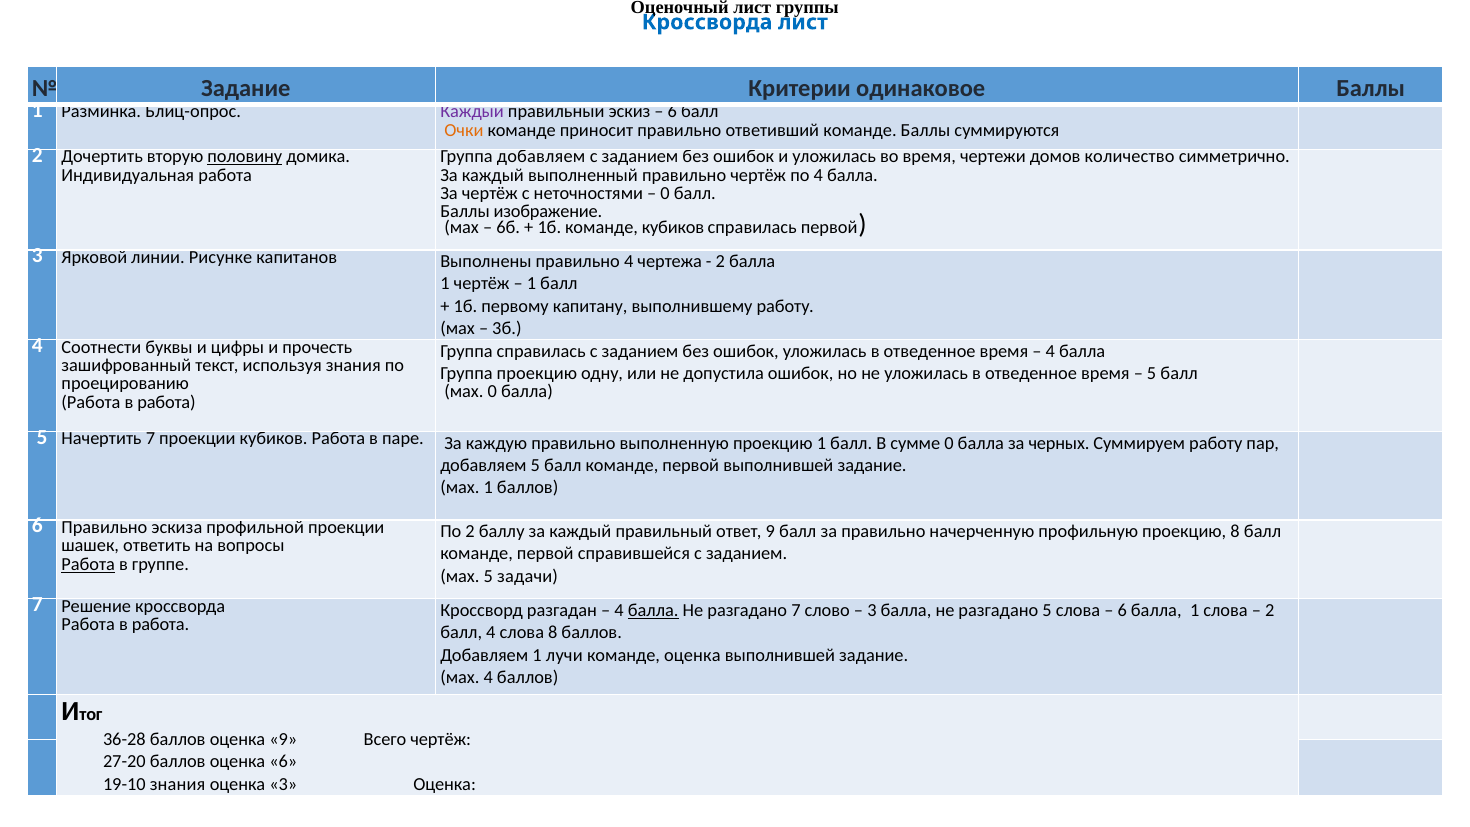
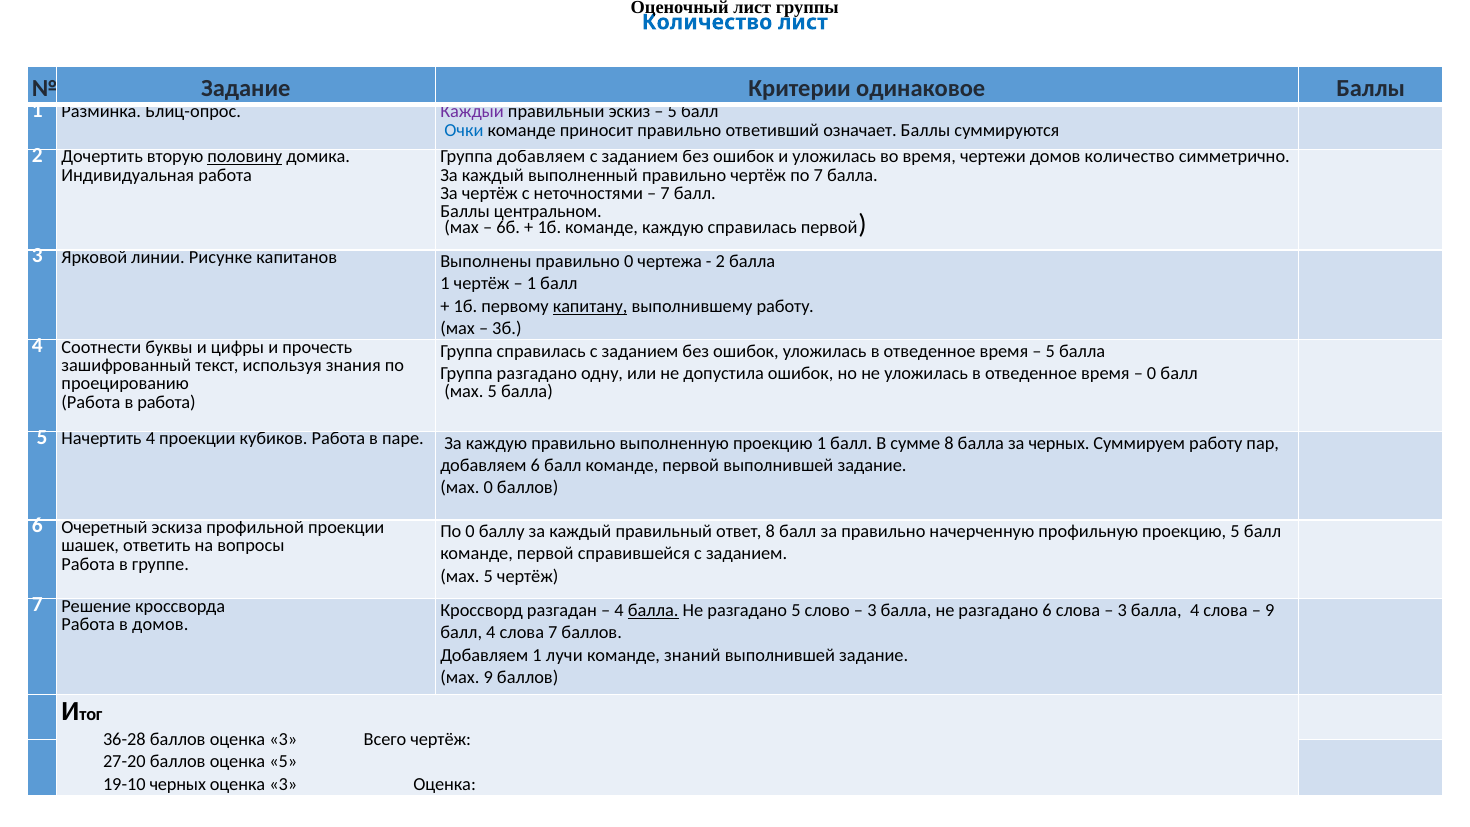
Кроссворда at (707, 22): Кроссворда -> Количество
6 at (672, 112): 6 -> 5
Очки colour: orange -> blue
ответивший команде: команде -> означает
по 4: 4 -> 7
0 at (665, 193): 0 -> 7
изображение: изображение -> центральном
команде кубиков: кубиков -> каждую
правильно 4: 4 -> 0
капитану underline: none -> present
4 at (1050, 351): 4 -> 5
Группа проекцию: проекцию -> разгадано
5 at (1152, 373): 5 -> 0
0 at (492, 392): 0 -> 5
Начертить 7: 7 -> 4
сумме 0: 0 -> 8
добавляем 5: 5 -> 6
мах 1: 1 -> 0
6 Правильно: Правильно -> Очеретный
По 2: 2 -> 0
ответ 9: 9 -> 8
проекцию 8: 8 -> 5
Работа at (88, 564) underline: present -> none
5 задачи: задачи -> чертёж
разгадано 7: 7 -> 5
разгадано 5: 5 -> 6
6 at (1122, 610): 6 -> 3
1 at (1195, 610): 1 -> 4
2 at (1270, 610): 2 -> 9
работа at (161, 624): работа -> домов
слова 8: 8 -> 7
команде оценка: оценка -> знаний
мах 4: 4 -> 9
баллов оценка 9: 9 -> 3
оценка 6: 6 -> 5
19-10 знания: знания -> черных
